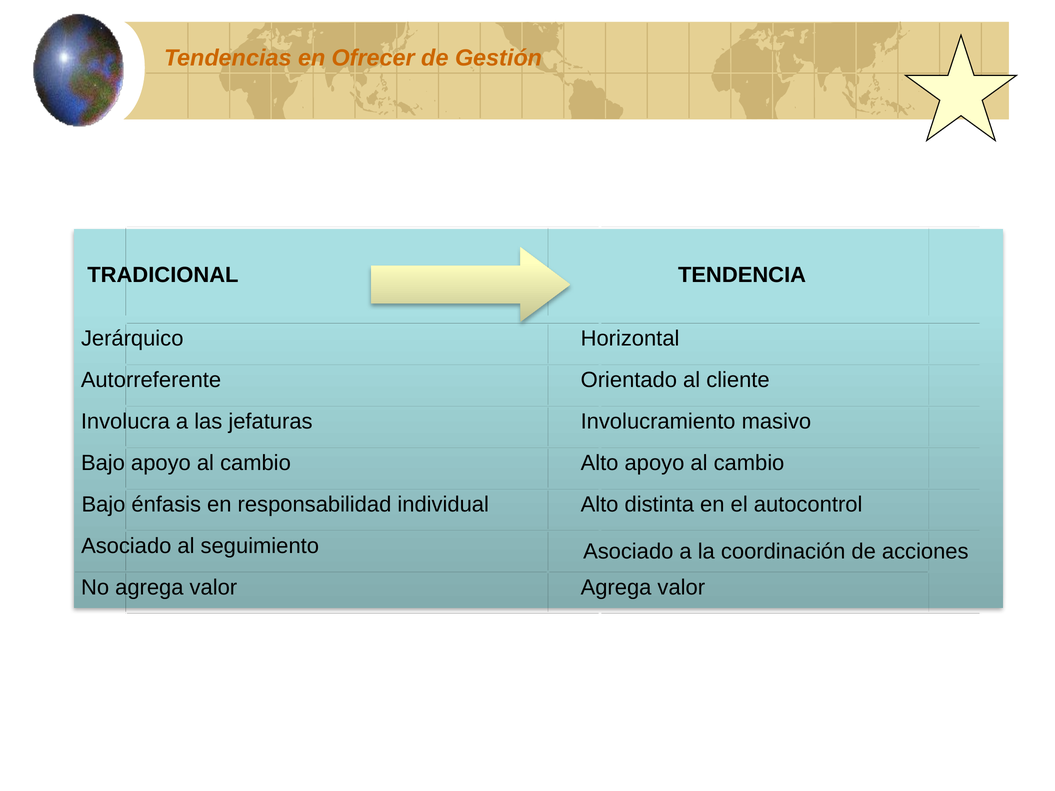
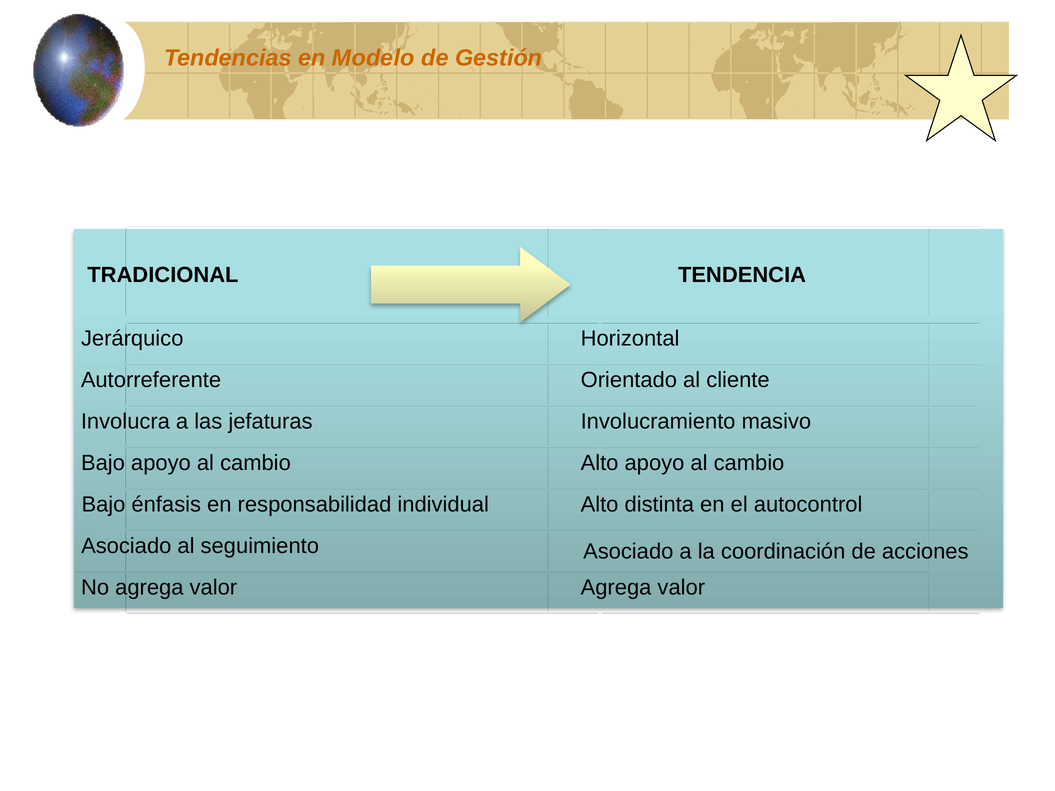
Ofrecer: Ofrecer -> Modelo
